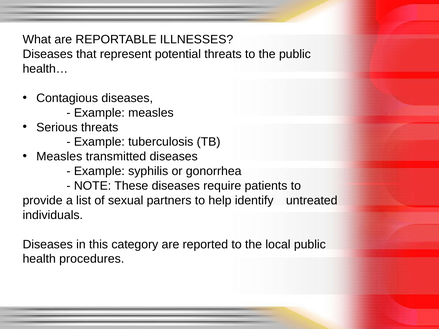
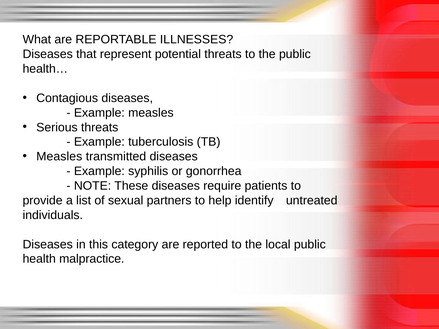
procedures: procedures -> malpractice
